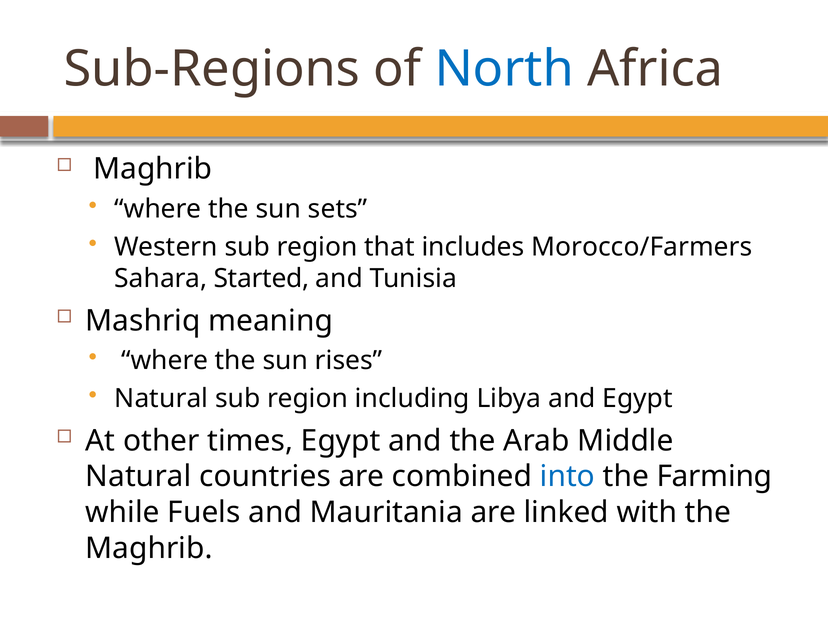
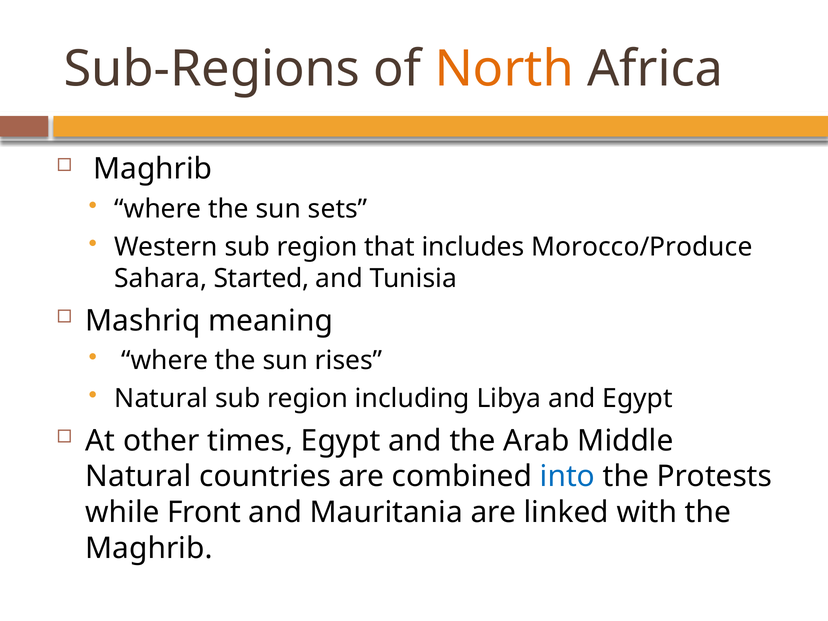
North colour: blue -> orange
Morocco/Farmers: Morocco/Farmers -> Morocco/Produce
Farming: Farming -> Protests
Fuels: Fuels -> Front
